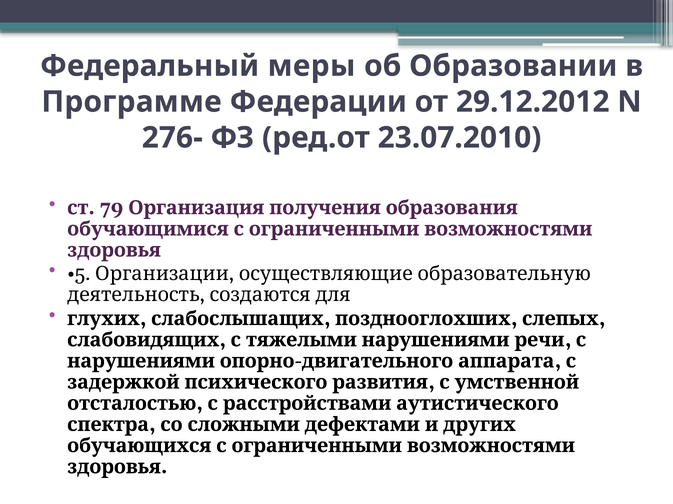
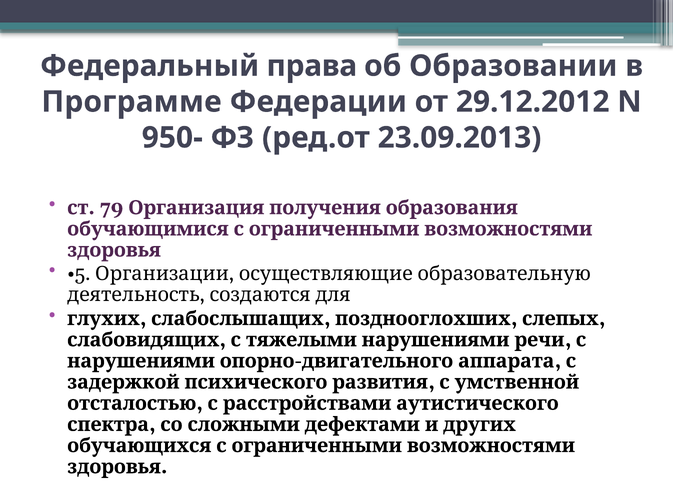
меры: меры -> права
276-: 276- -> 950-
23.07.2010: 23.07.2010 -> 23.09.2013
